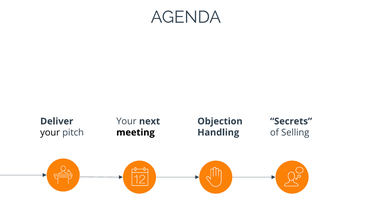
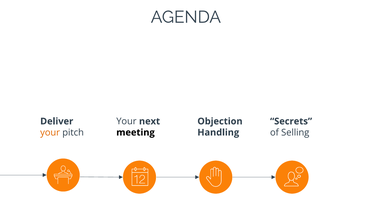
your at (50, 133) colour: black -> orange
